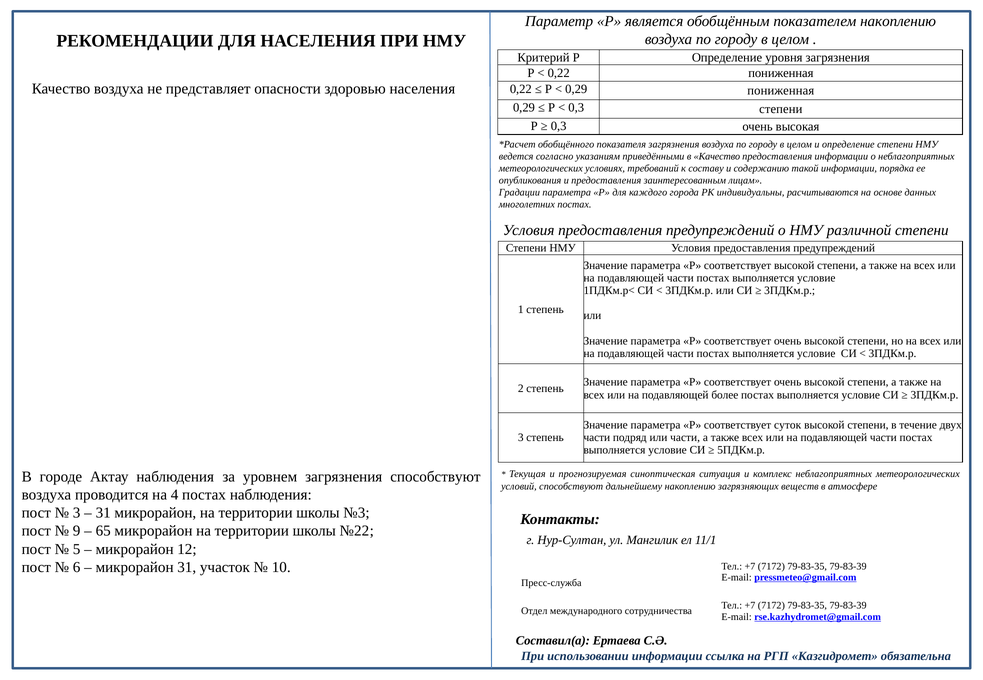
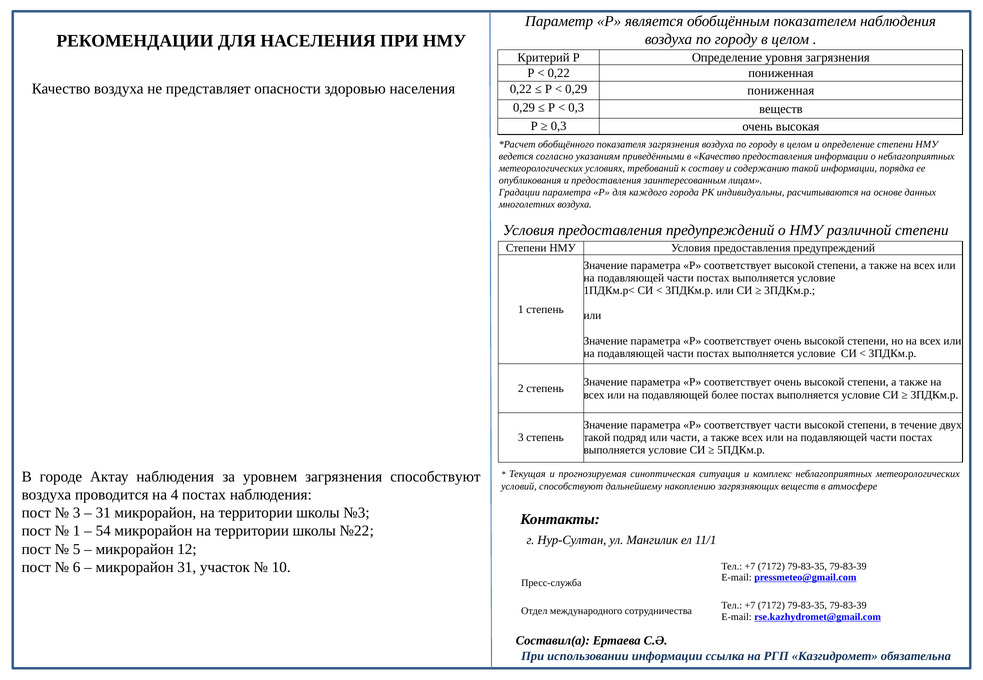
показателем накоплению: накоплению -> наблюдения
0,3 степени: степени -> веществ
многолетних постах: постах -> воздуха
соответствует суток: суток -> части
части at (597, 438): части -> такой
9 at (77, 531): 9 -> 1
65: 65 -> 54
